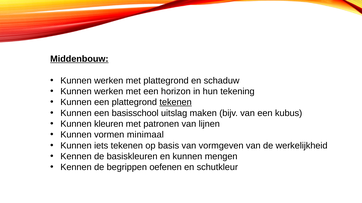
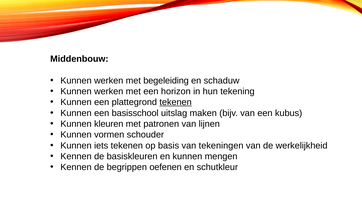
Middenbouw underline: present -> none
met plattegrond: plattegrond -> begeleiding
minimaal: minimaal -> schouder
vormgeven: vormgeven -> tekeningen
